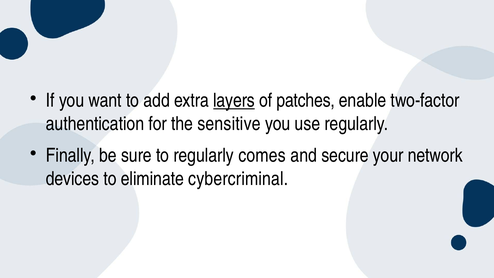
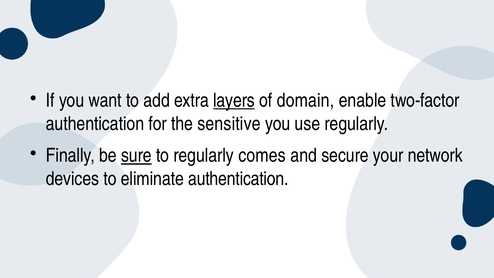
patches: patches -> domain
sure underline: none -> present
eliminate cybercriminal: cybercriminal -> authentication
